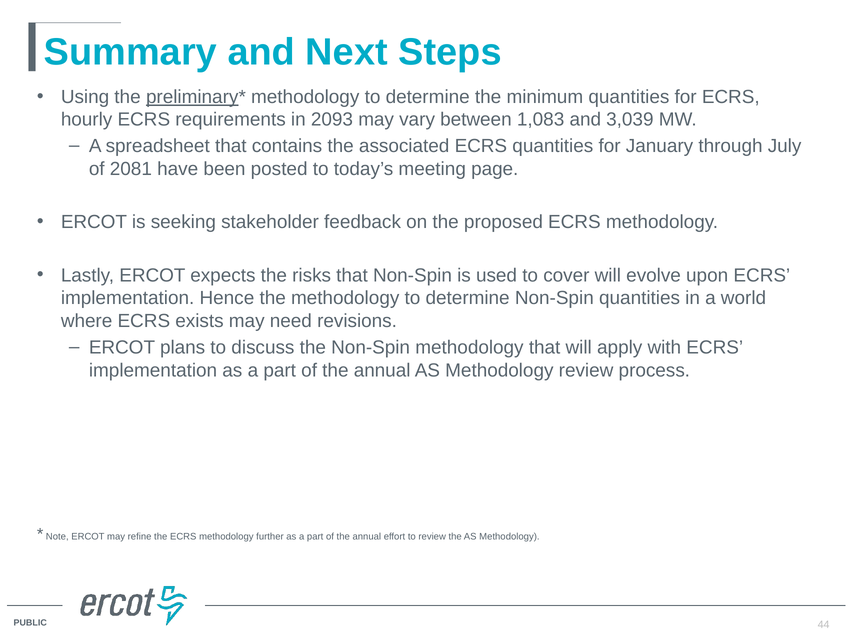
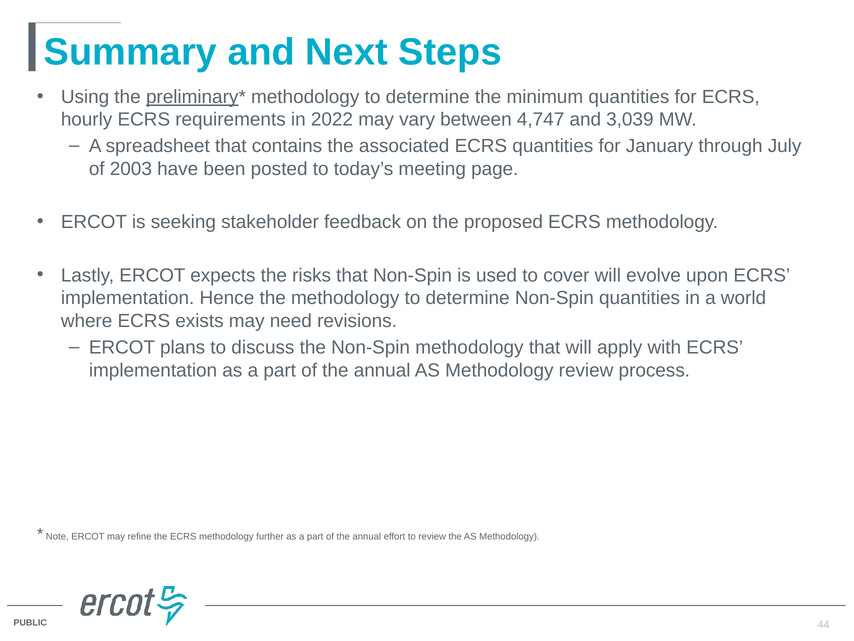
2093: 2093 -> 2022
1,083: 1,083 -> 4,747
2081: 2081 -> 2003
